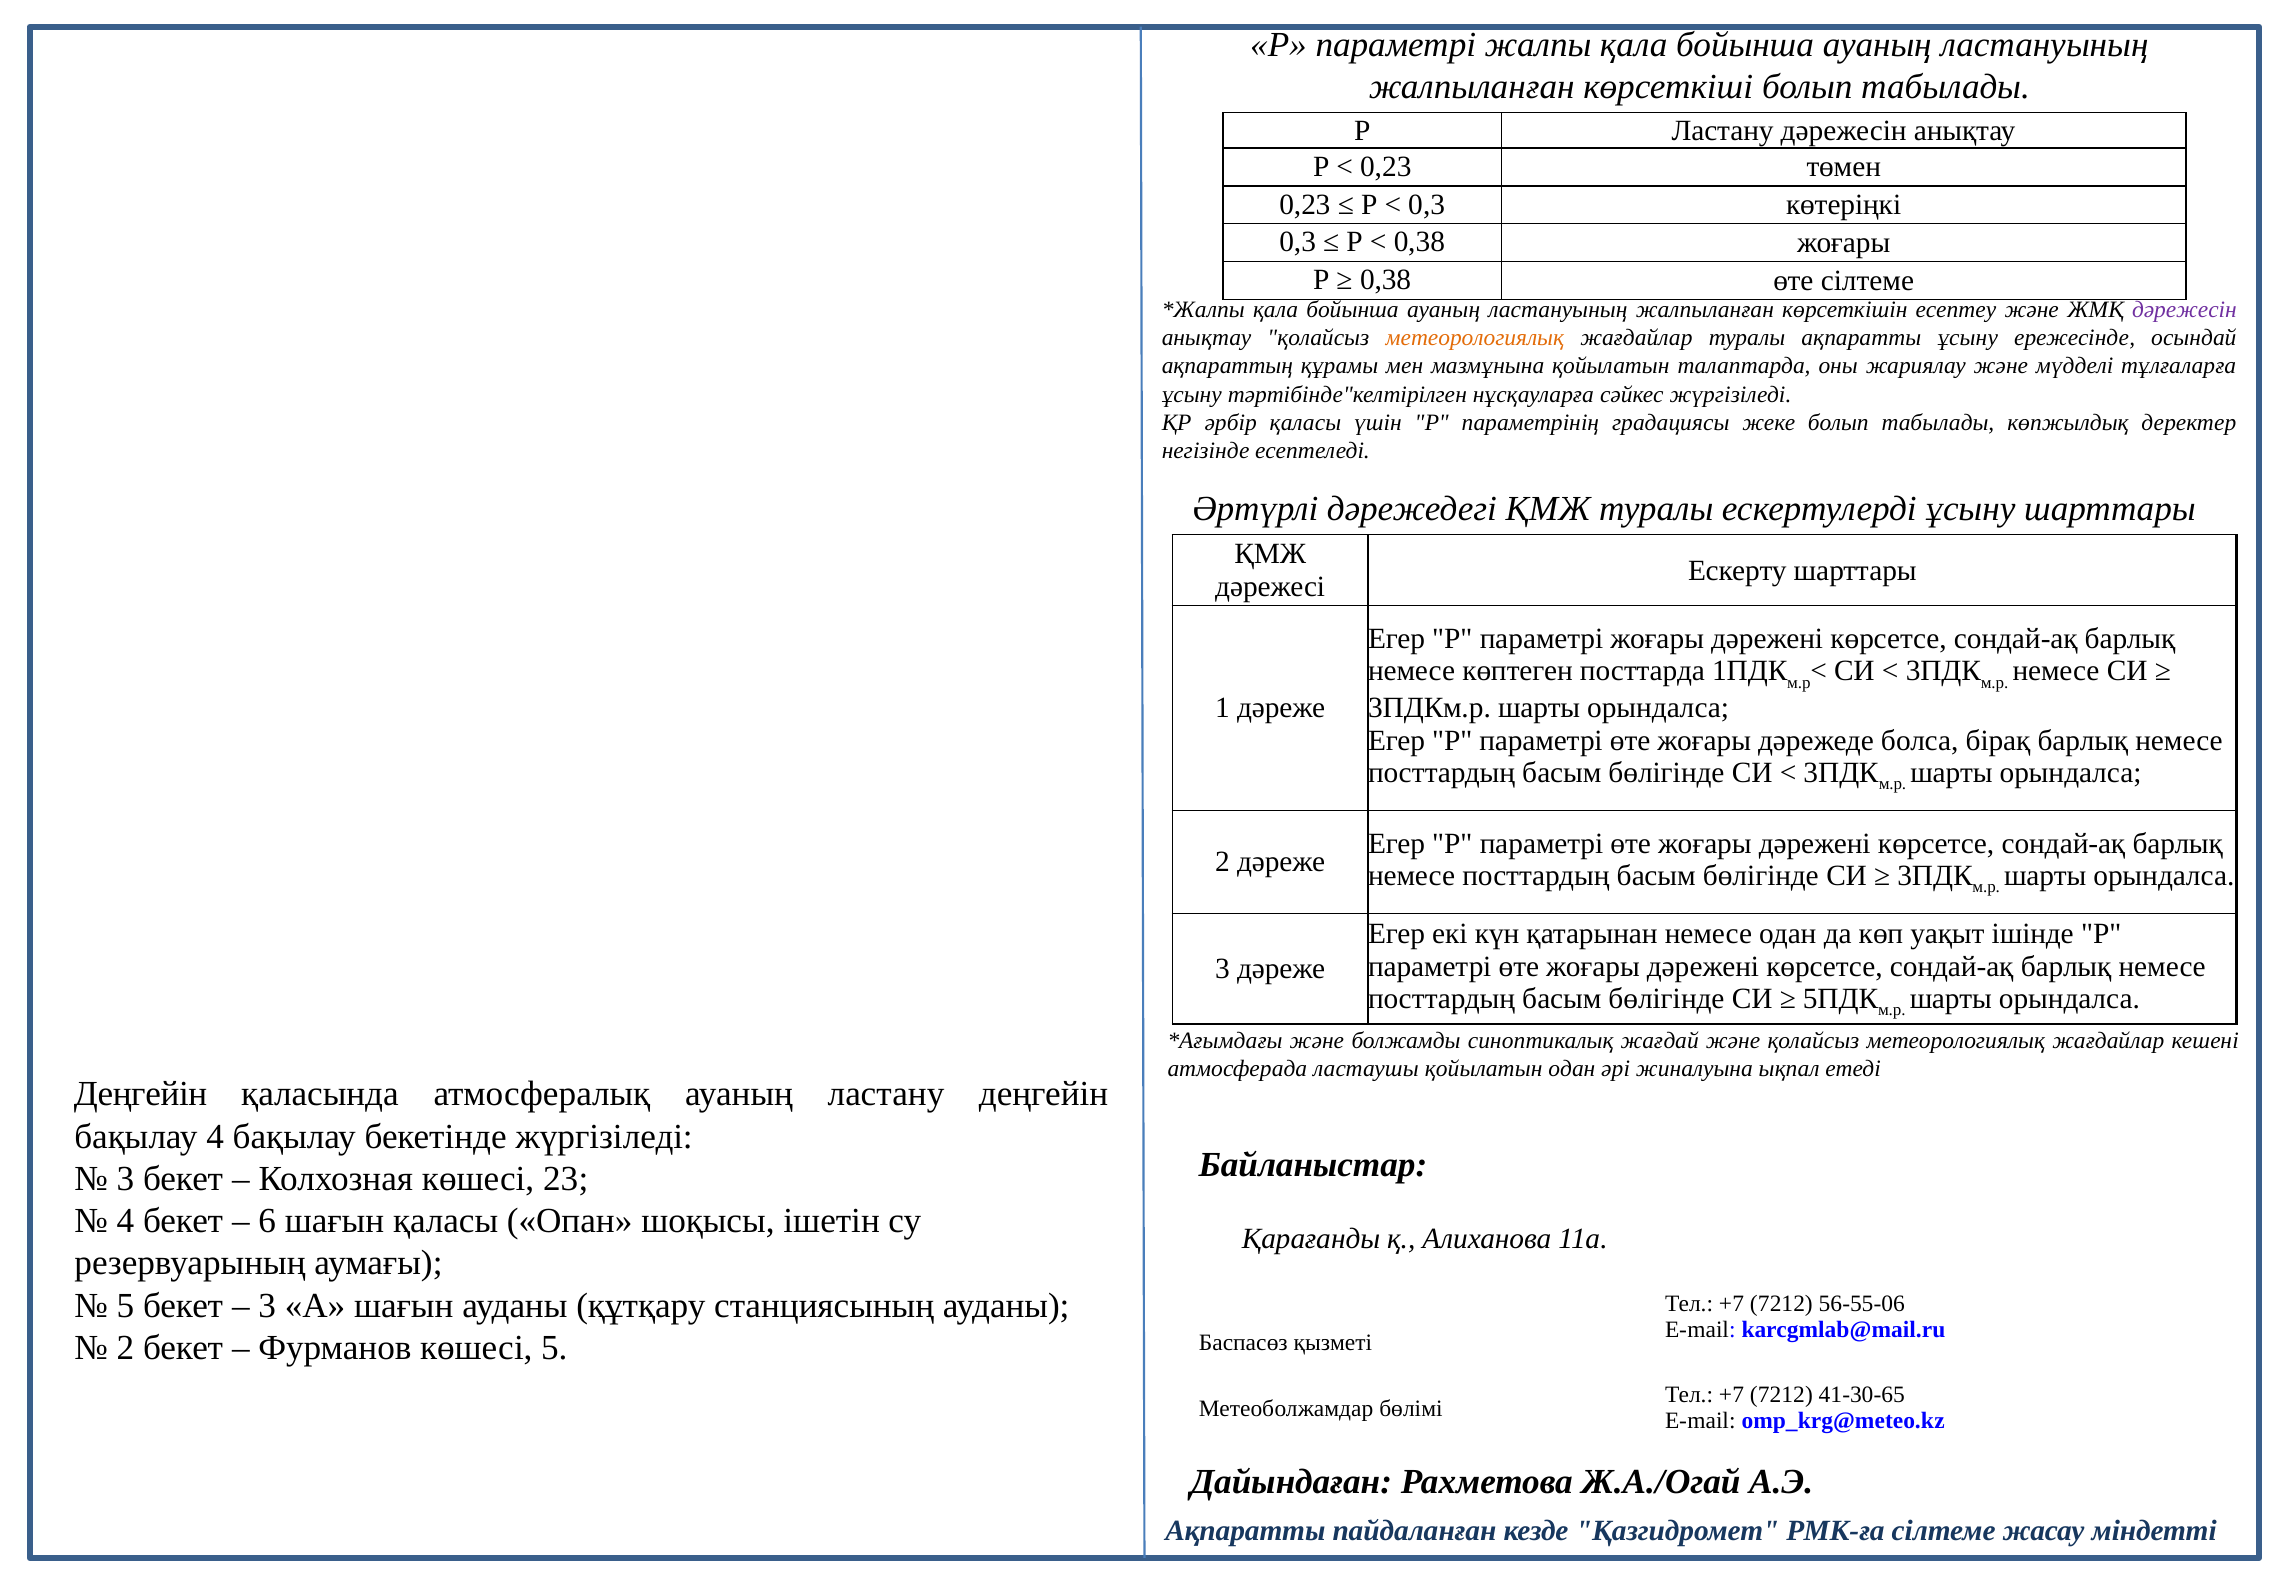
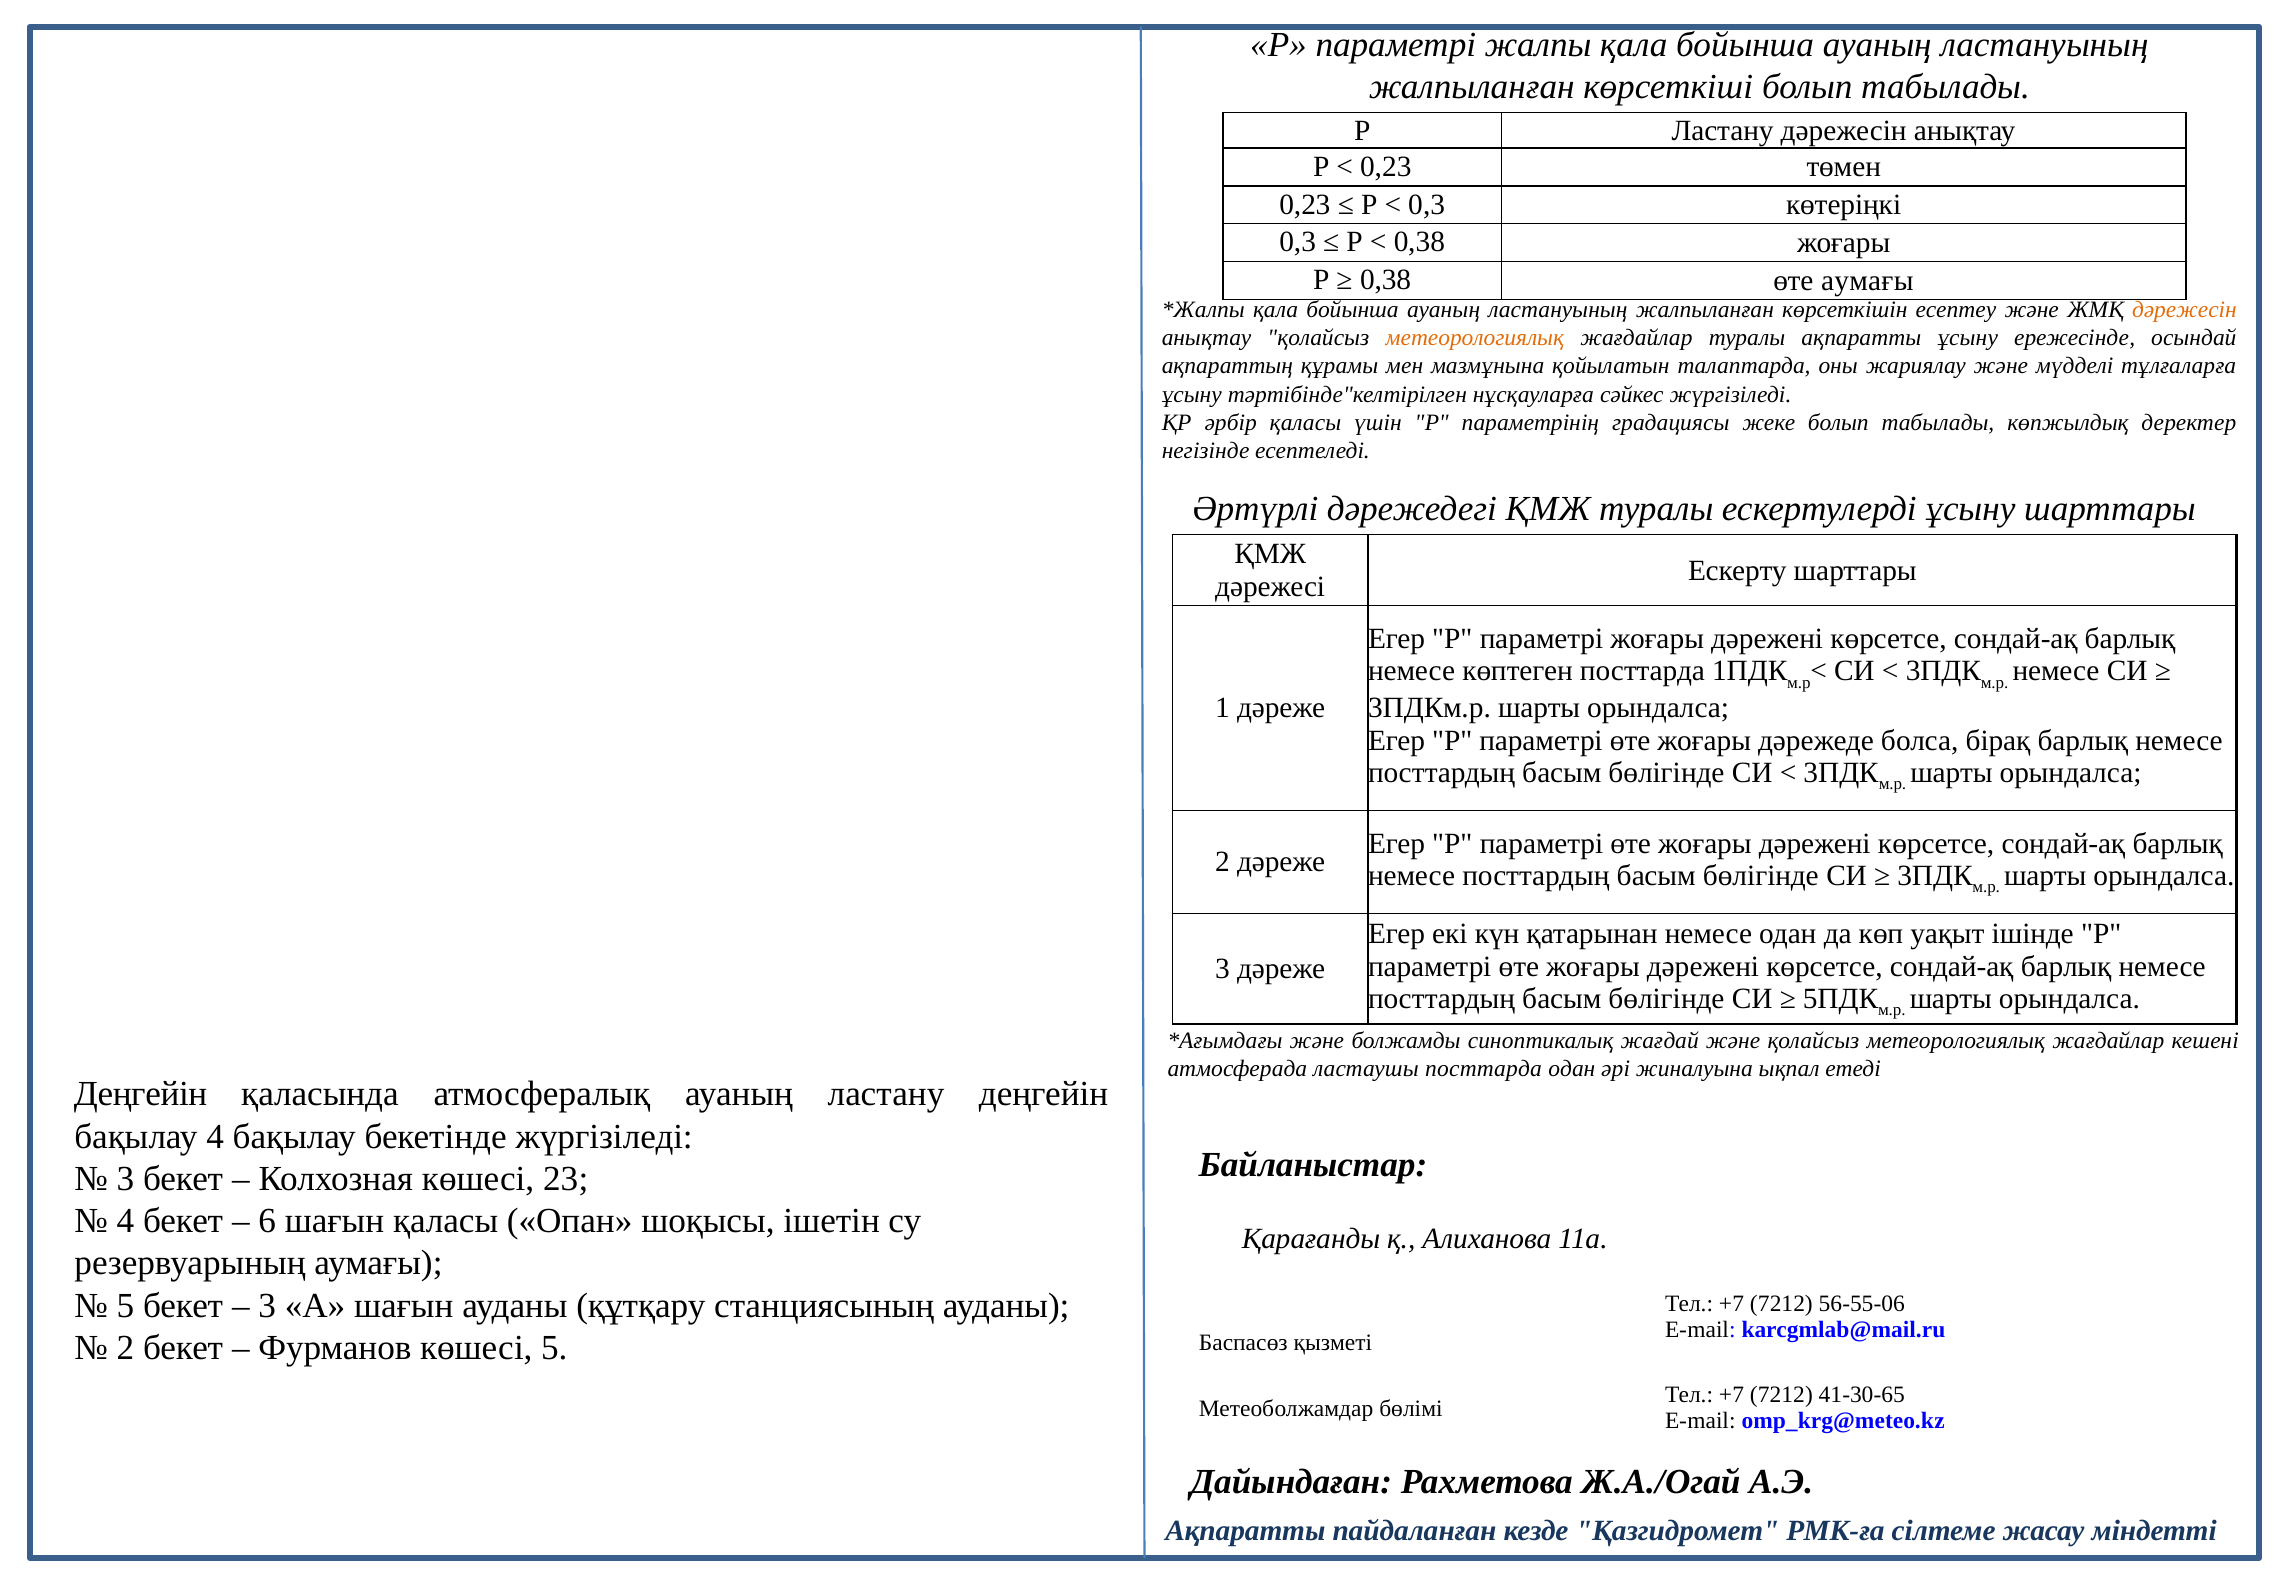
өте сілтеме: сілтеме -> аумағы
дәрежесін at (2184, 310) colour: purple -> orange
ластаушы қойылатын: қойылатын -> посттарда
